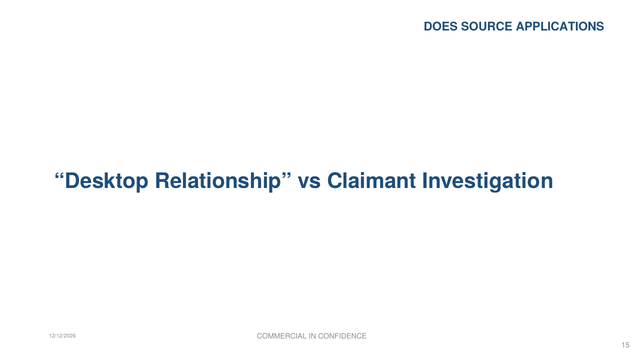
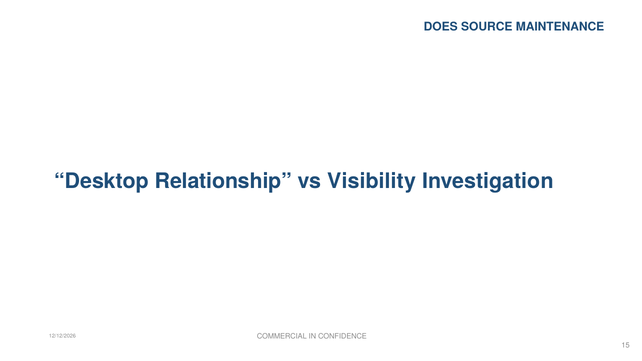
APPLICATIONS: APPLICATIONS -> MAINTENANCE
Claimant: Claimant -> Visibility
